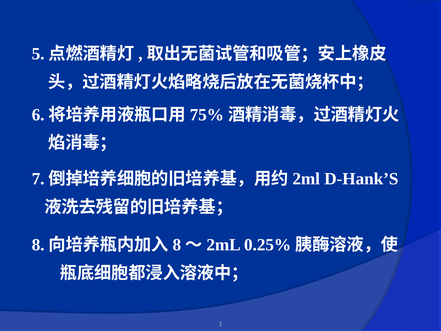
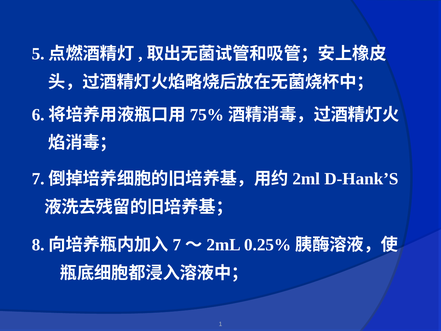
8 at (177, 245): 8 -> 7
